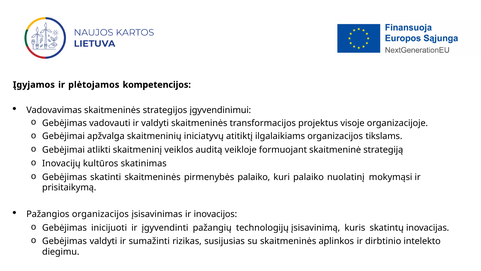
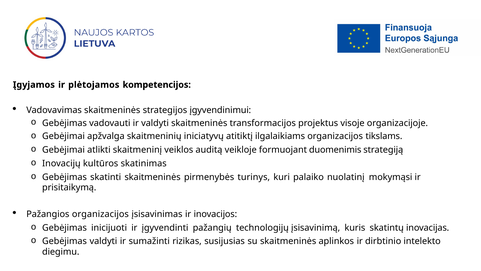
skaitmeninė: skaitmeninė -> duomenimis
pirmenybės palaiko: palaiko -> turinys
